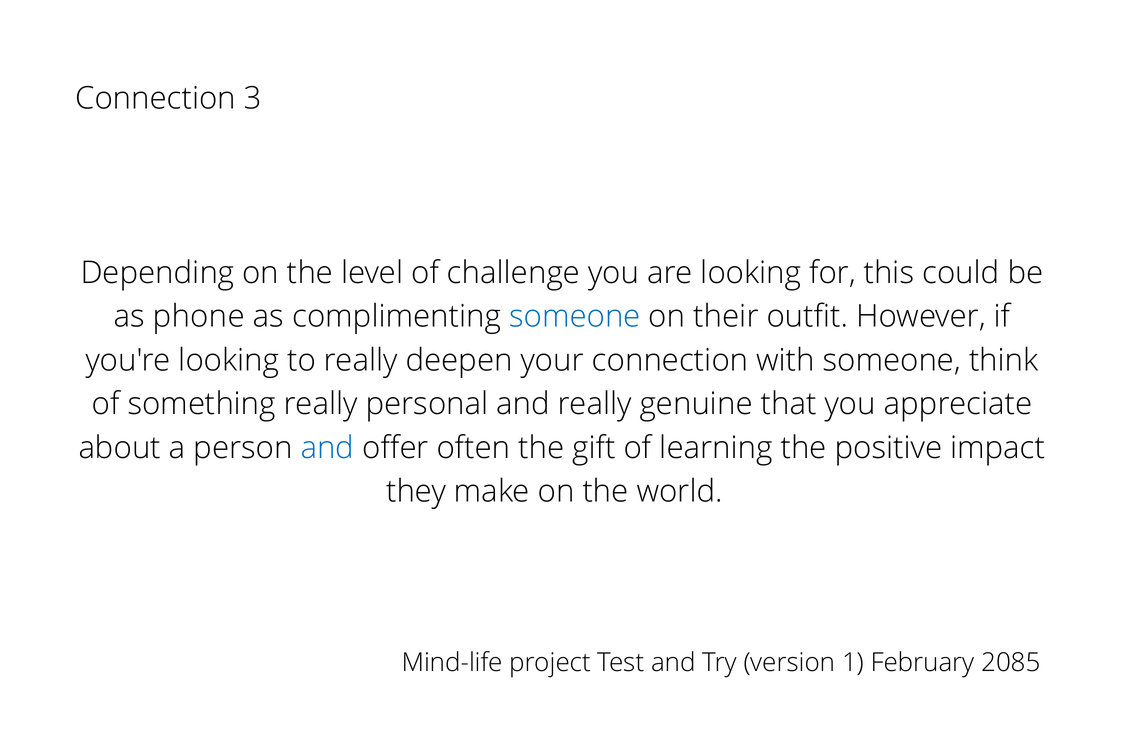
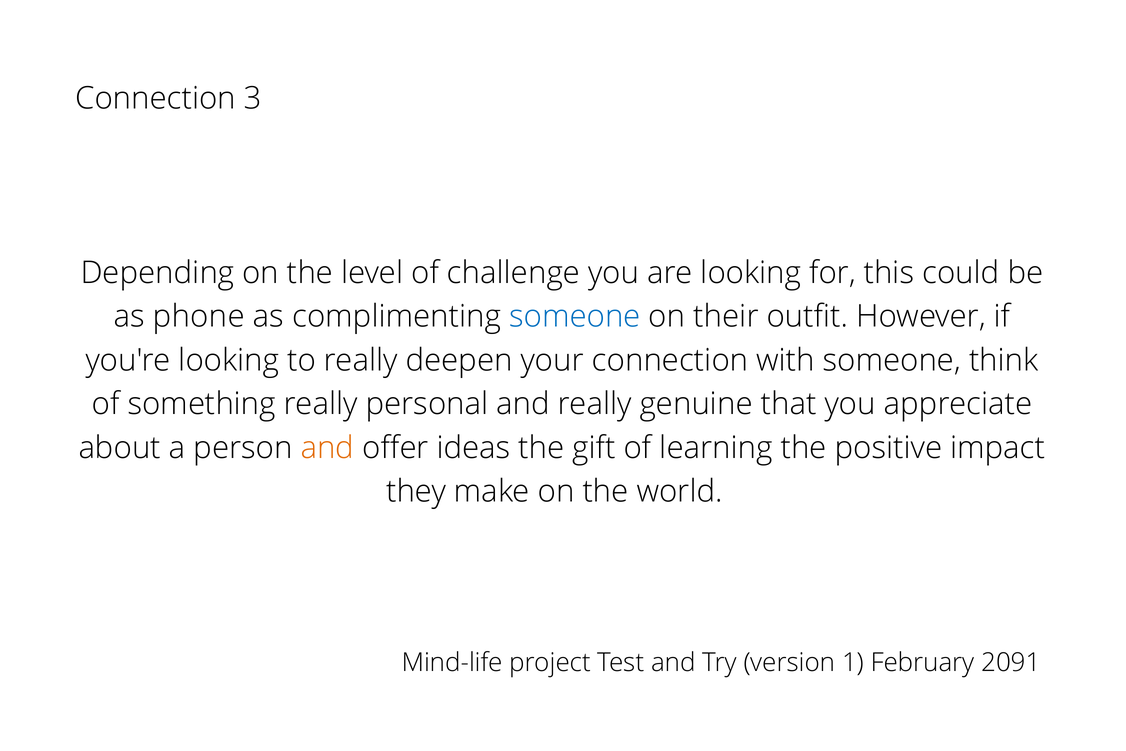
and at (327, 448) colour: blue -> orange
often: often -> ideas
2085: 2085 -> 2091
